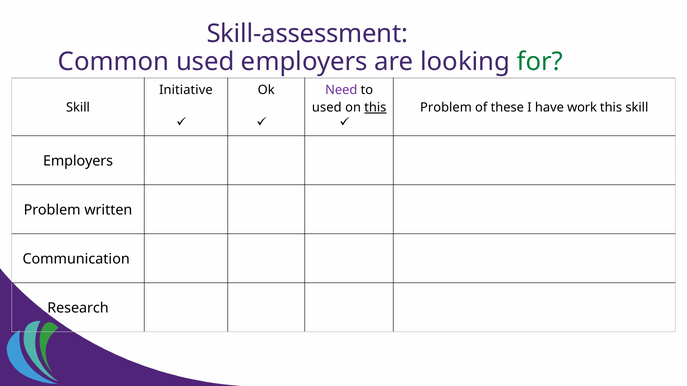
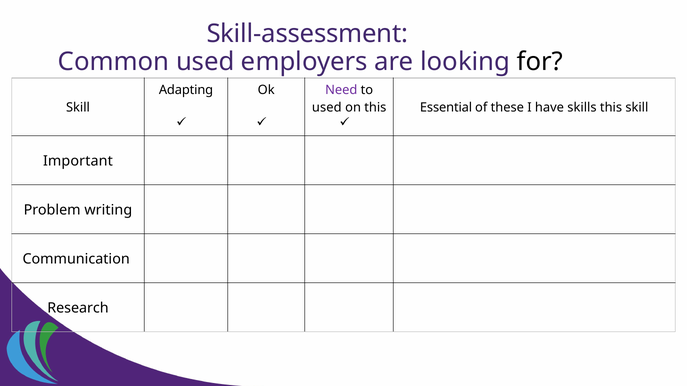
for colour: green -> black
Initiative: Initiative -> Adapting
this at (375, 108) underline: present -> none
Problem at (446, 108): Problem -> Essential
work: work -> skills
Employers at (78, 161): Employers -> Important
written: written -> writing
